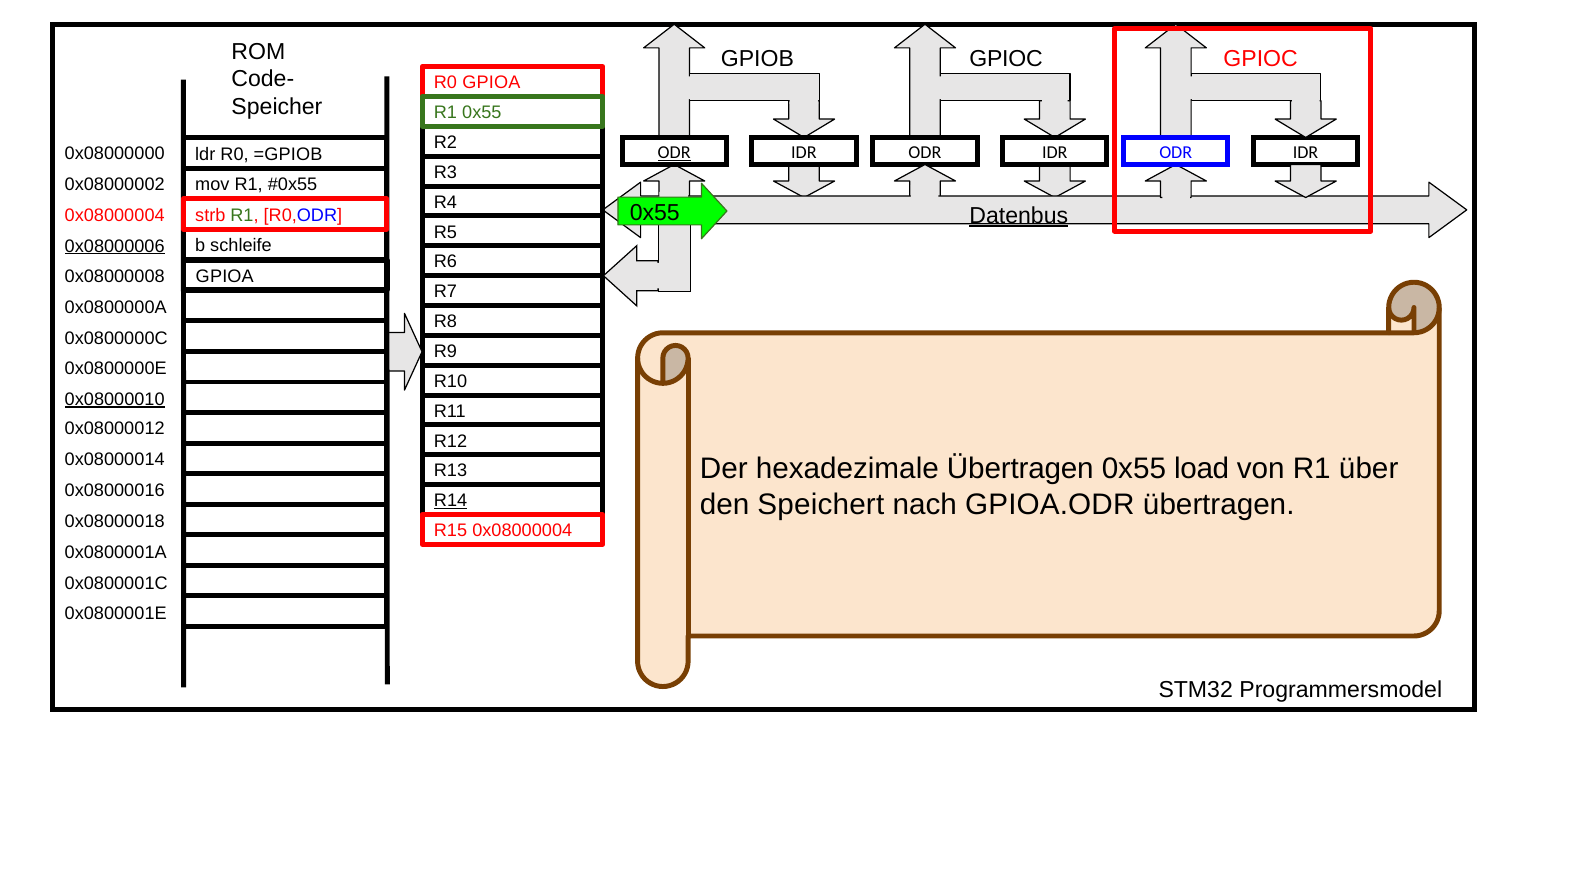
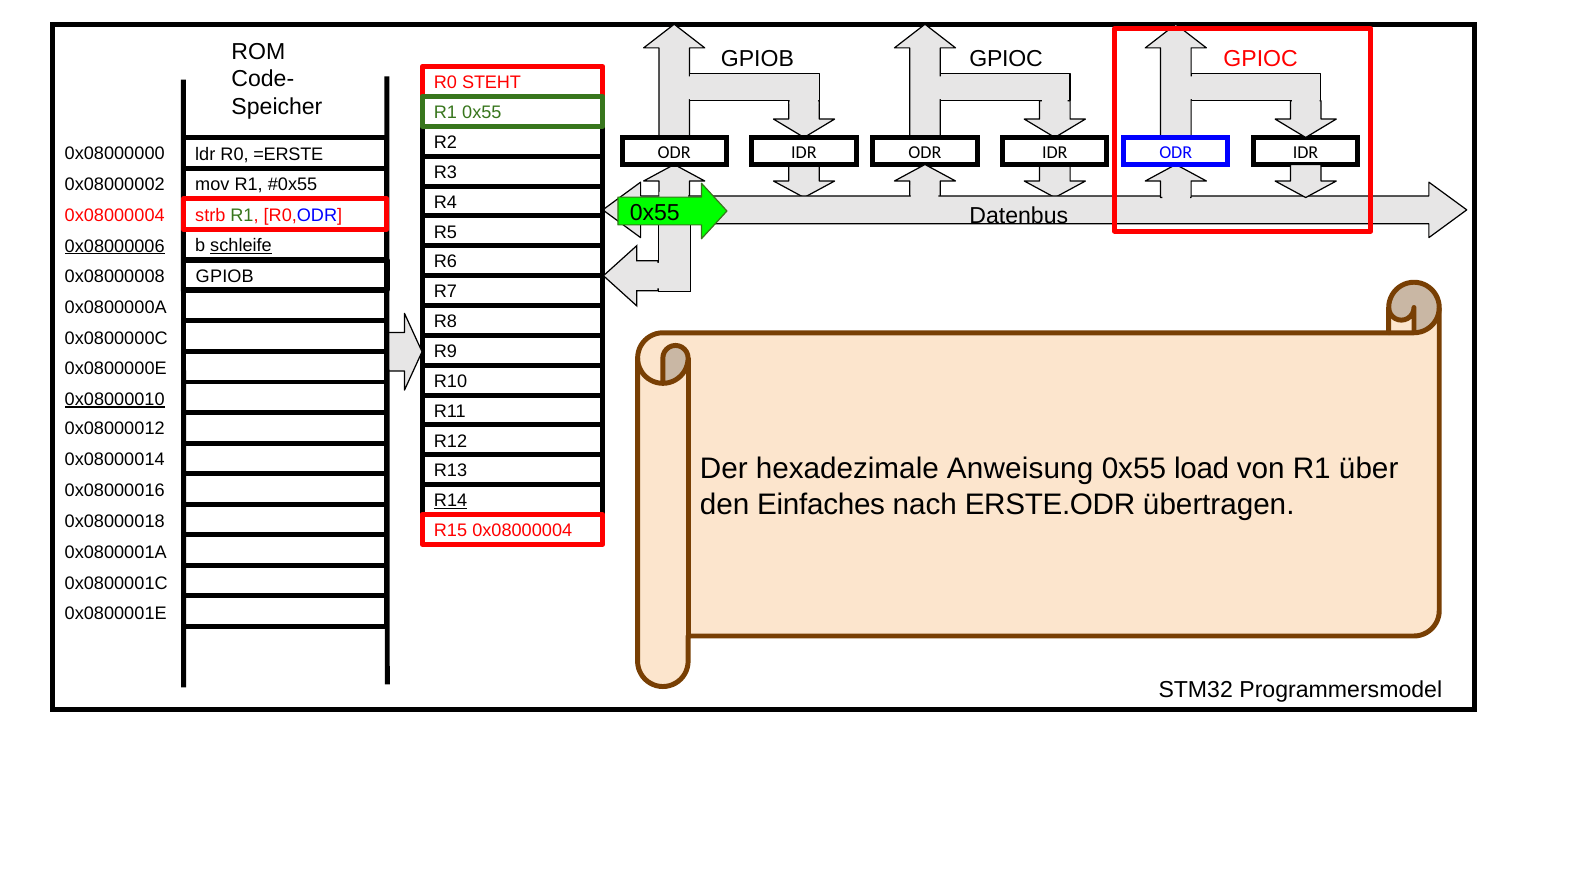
R0 GPIOA: GPIOA -> STEHT
ODR at (674, 152) underline: present -> none
=GPIOB: =GPIOB -> =ERSTE
Datenbus underline: present -> none
schleife underline: none -> present
GPIOA at (225, 276): GPIOA -> GPIOB
hexadezimale Übertragen: Übertragen -> Anweisung
Speichert: Speichert -> Einfaches
GPIOA.ODR: GPIOA.ODR -> ERSTE.ODR
